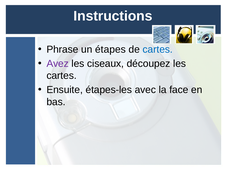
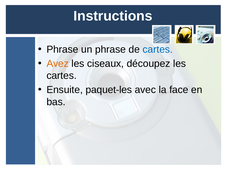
un étapes: étapes -> phrase
Avez colour: purple -> orange
étapes-les: étapes-les -> paquet-les
